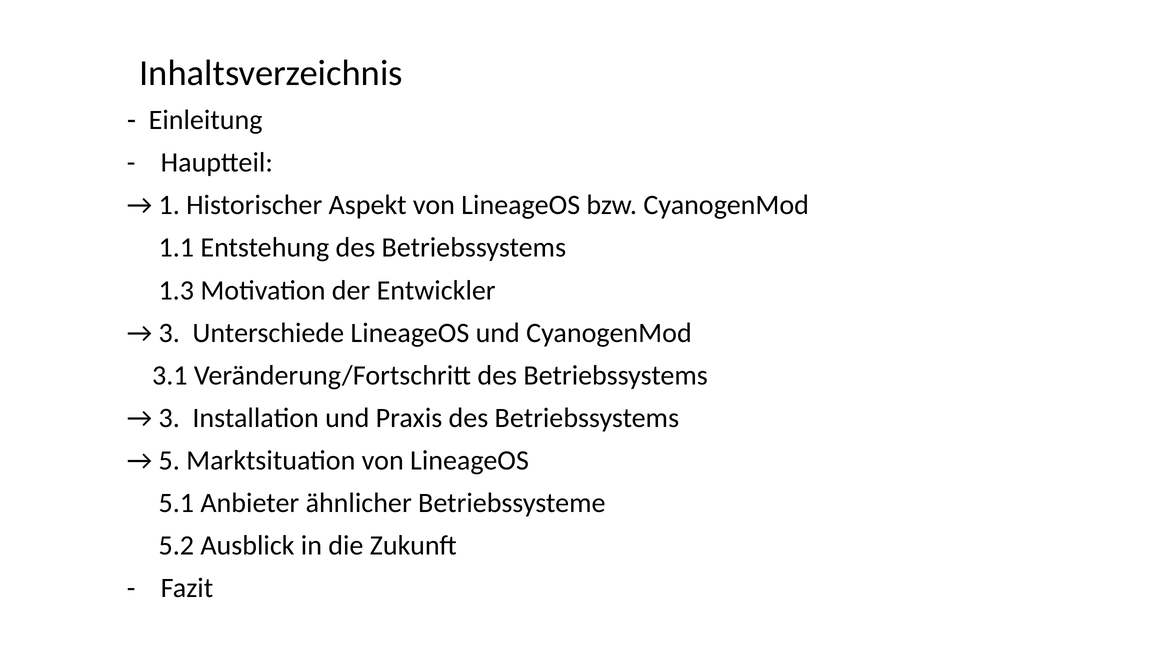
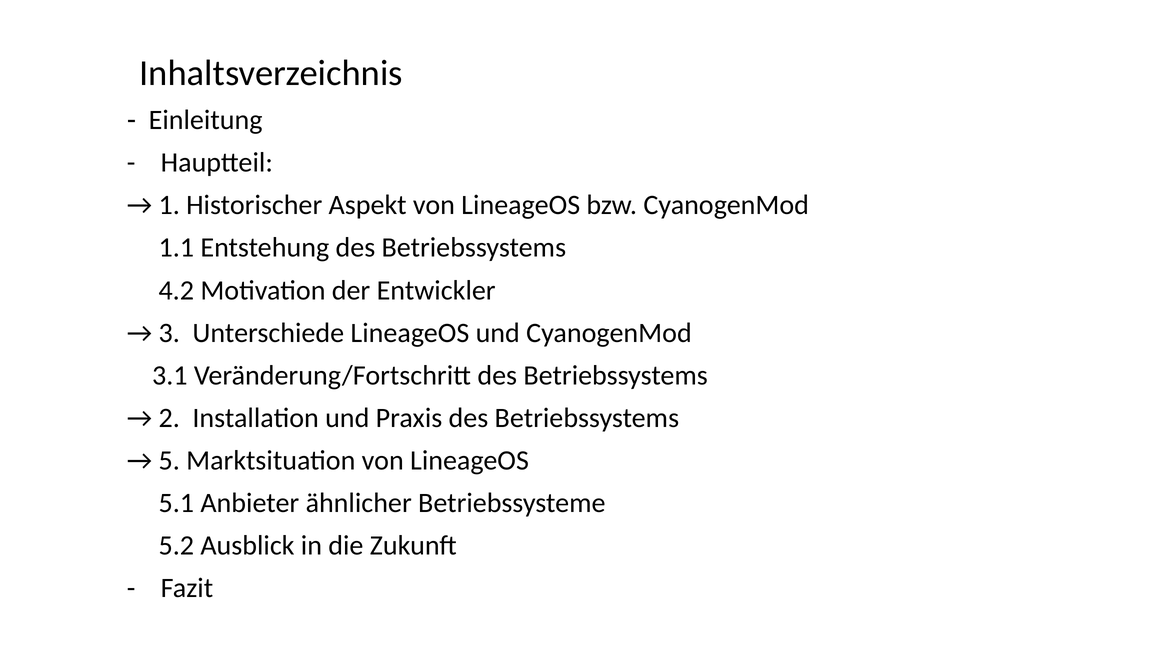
1.3: 1.3 -> 4.2
3 at (169, 418): 3 -> 2
